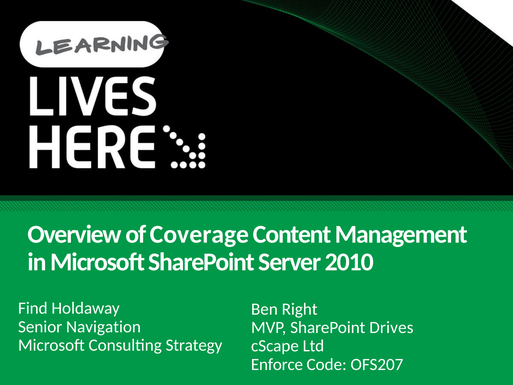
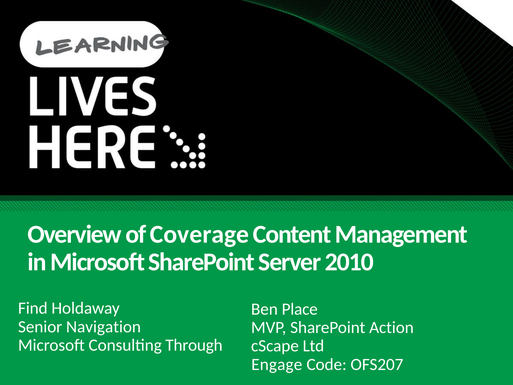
Right: Right -> Place
Drives: Drives -> Action
Strategy: Strategy -> Through
Enforce: Enforce -> Engage
